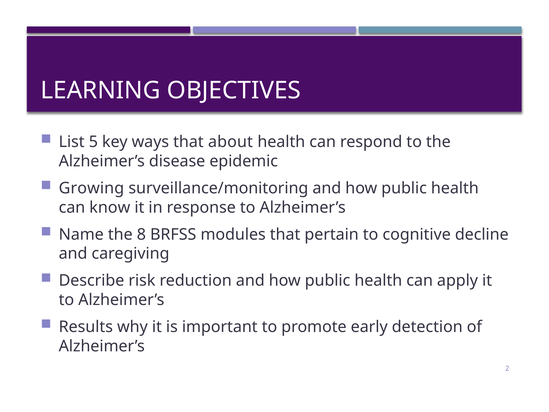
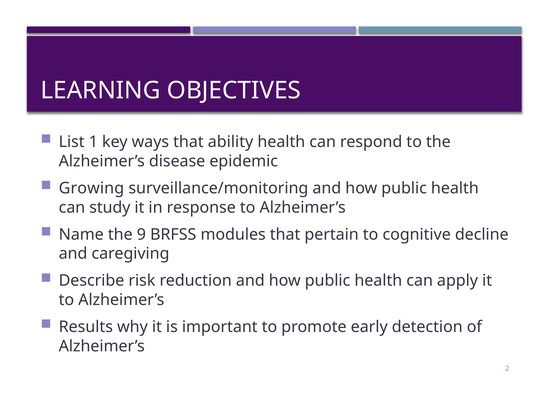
5: 5 -> 1
about: about -> ability
know: know -> study
8: 8 -> 9
